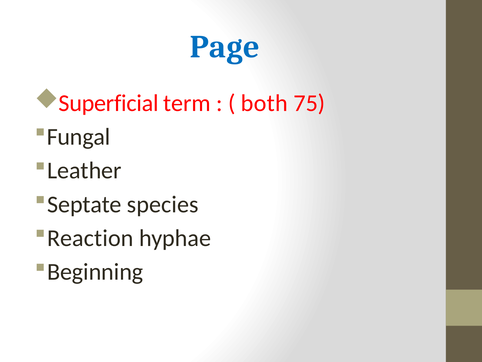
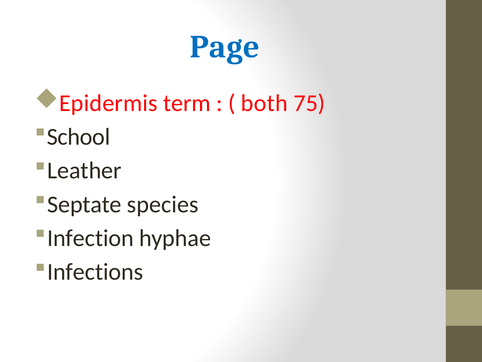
Superficial: Superficial -> Epidermis
Fungal: Fungal -> School
Reaction: Reaction -> Infection
Beginning: Beginning -> Infections
